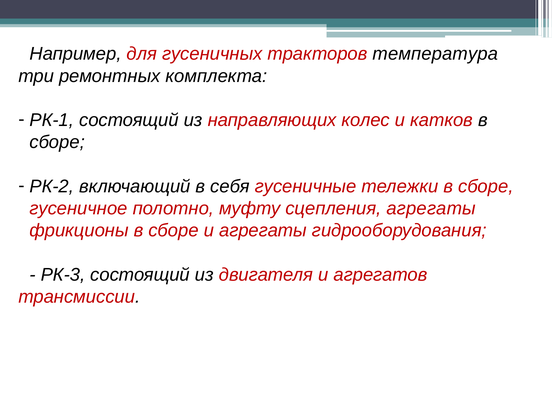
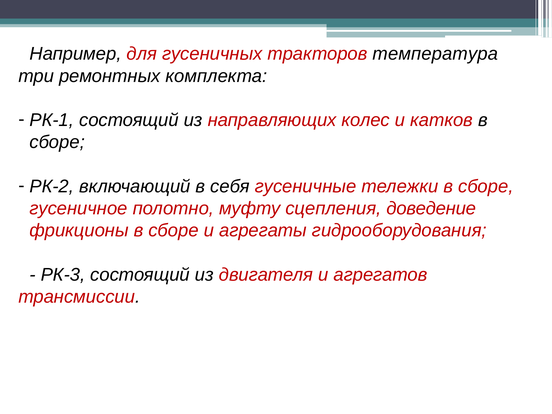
сцепления агрегаты: агрегаты -> доведение
